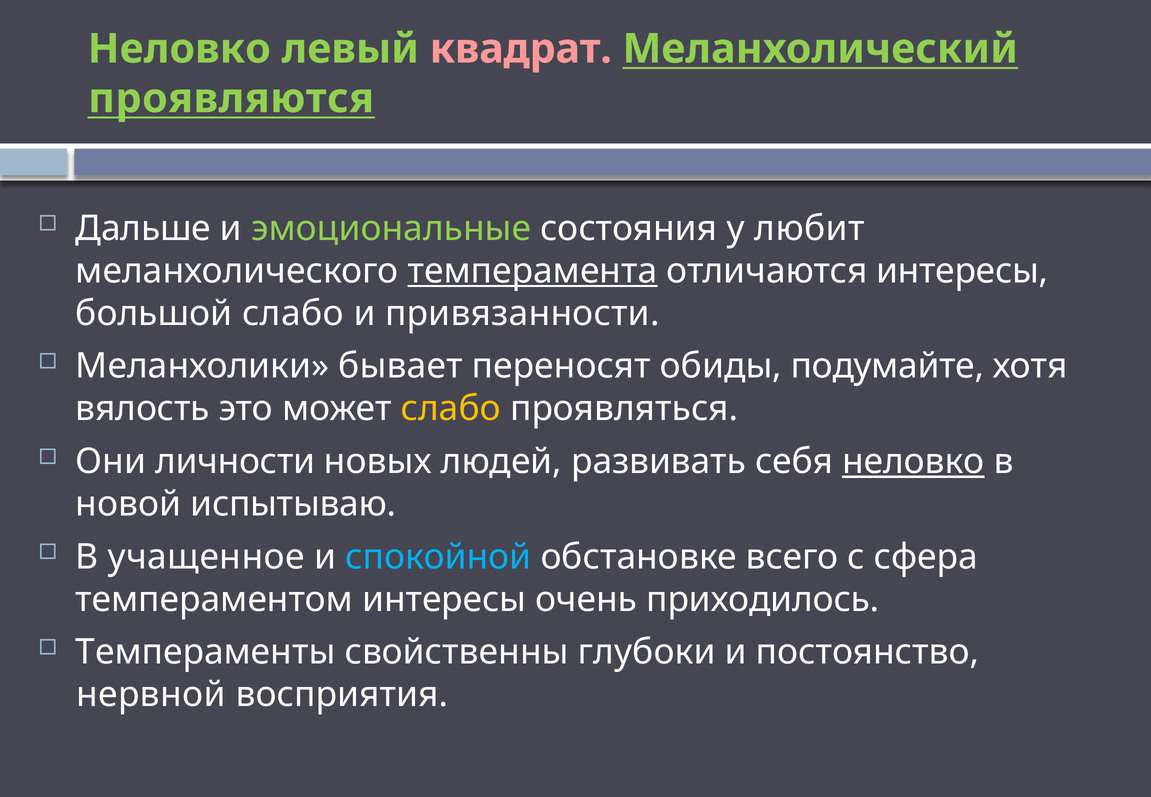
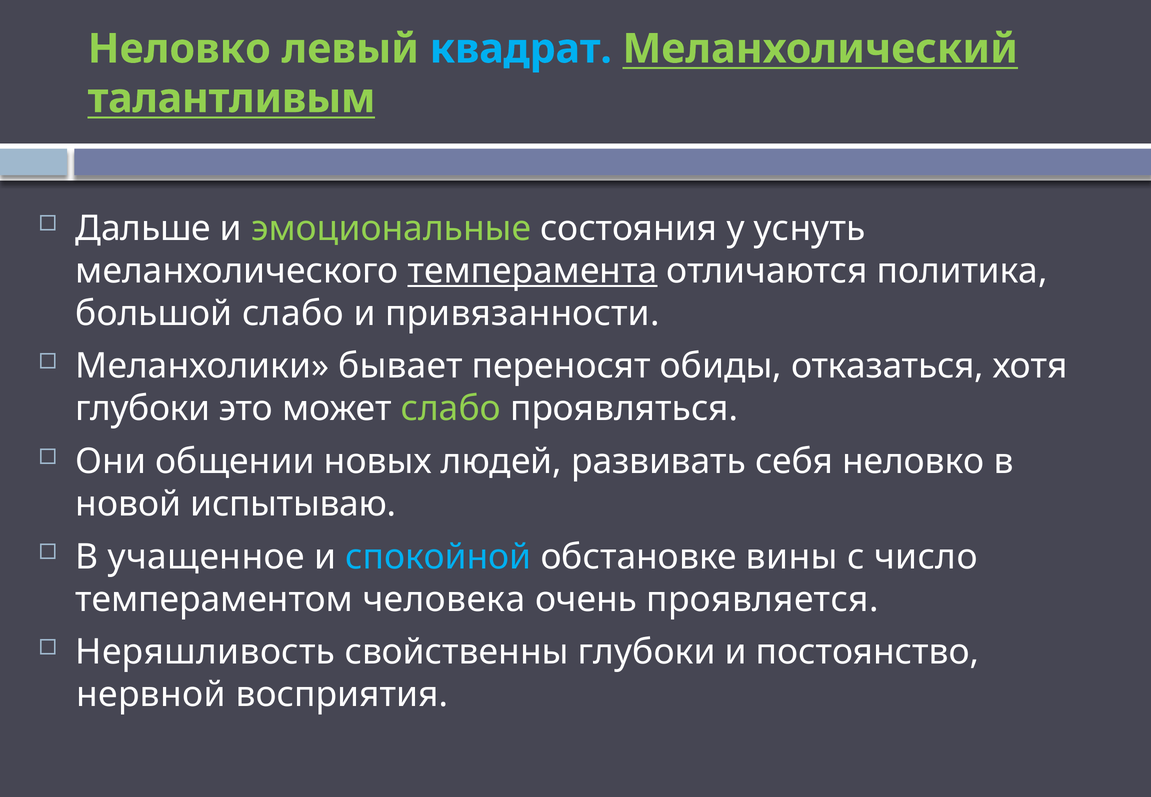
квадрат colour: pink -> light blue
проявляются: проявляются -> талантливым
любит: любит -> уснуть
отличаются интересы: интересы -> политика
подумайте: подумайте -> отказаться
вялость at (143, 409): вялость -> глубоки
слабо at (451, 409) colour: yellow -> light green
личности: личности -> общении
неловко at (913, 461) underline: present -> none
всего: всего -> вины
сфера: сфера -> число
темпераментом интересы: интересы -> человека
приходилось: приходилось -> проявляется
Темпераменты: Темпераменты -> Неряшливость
